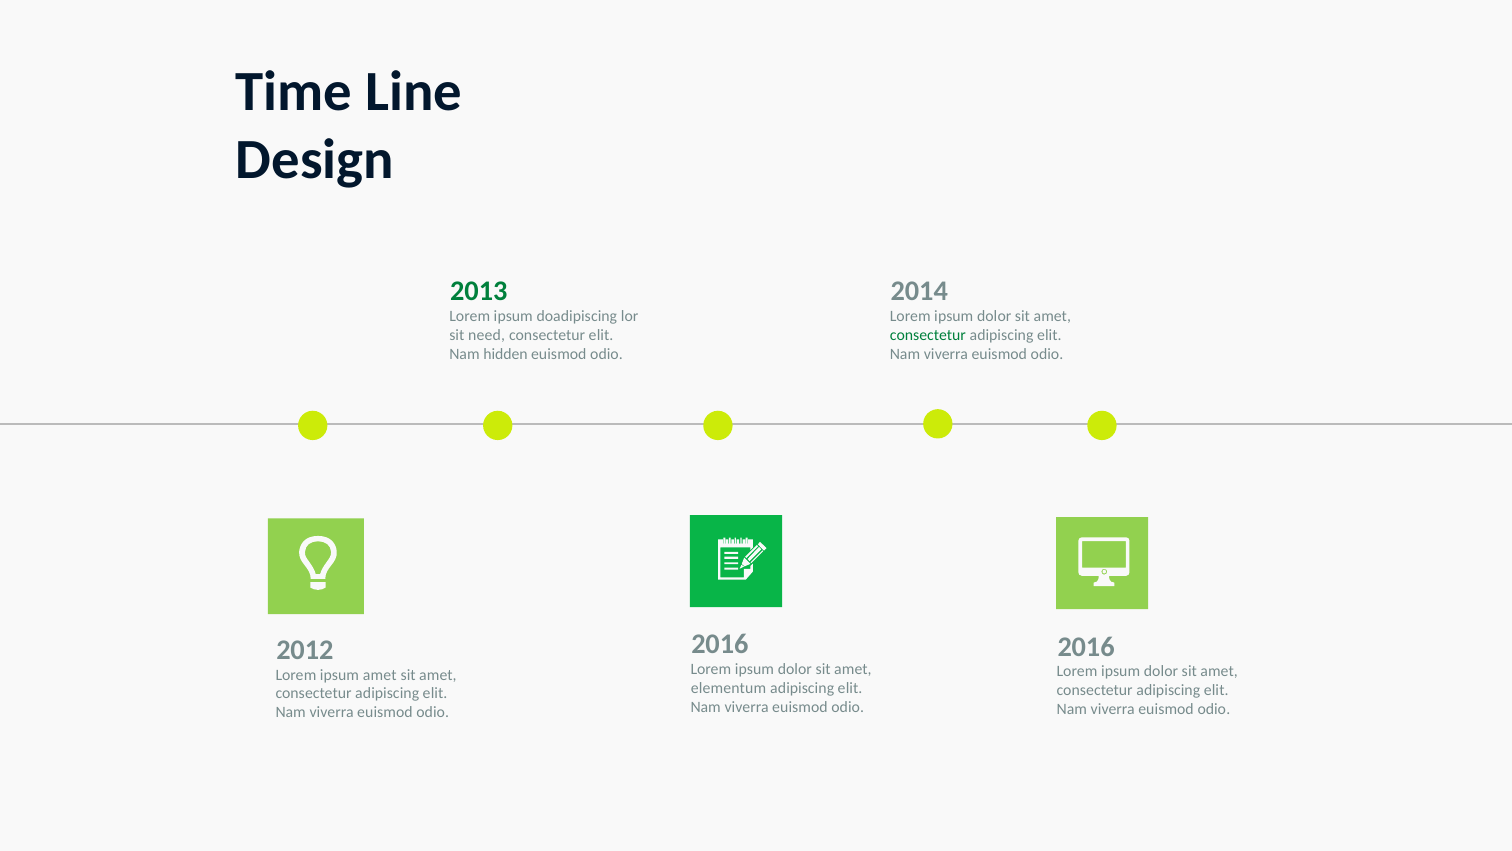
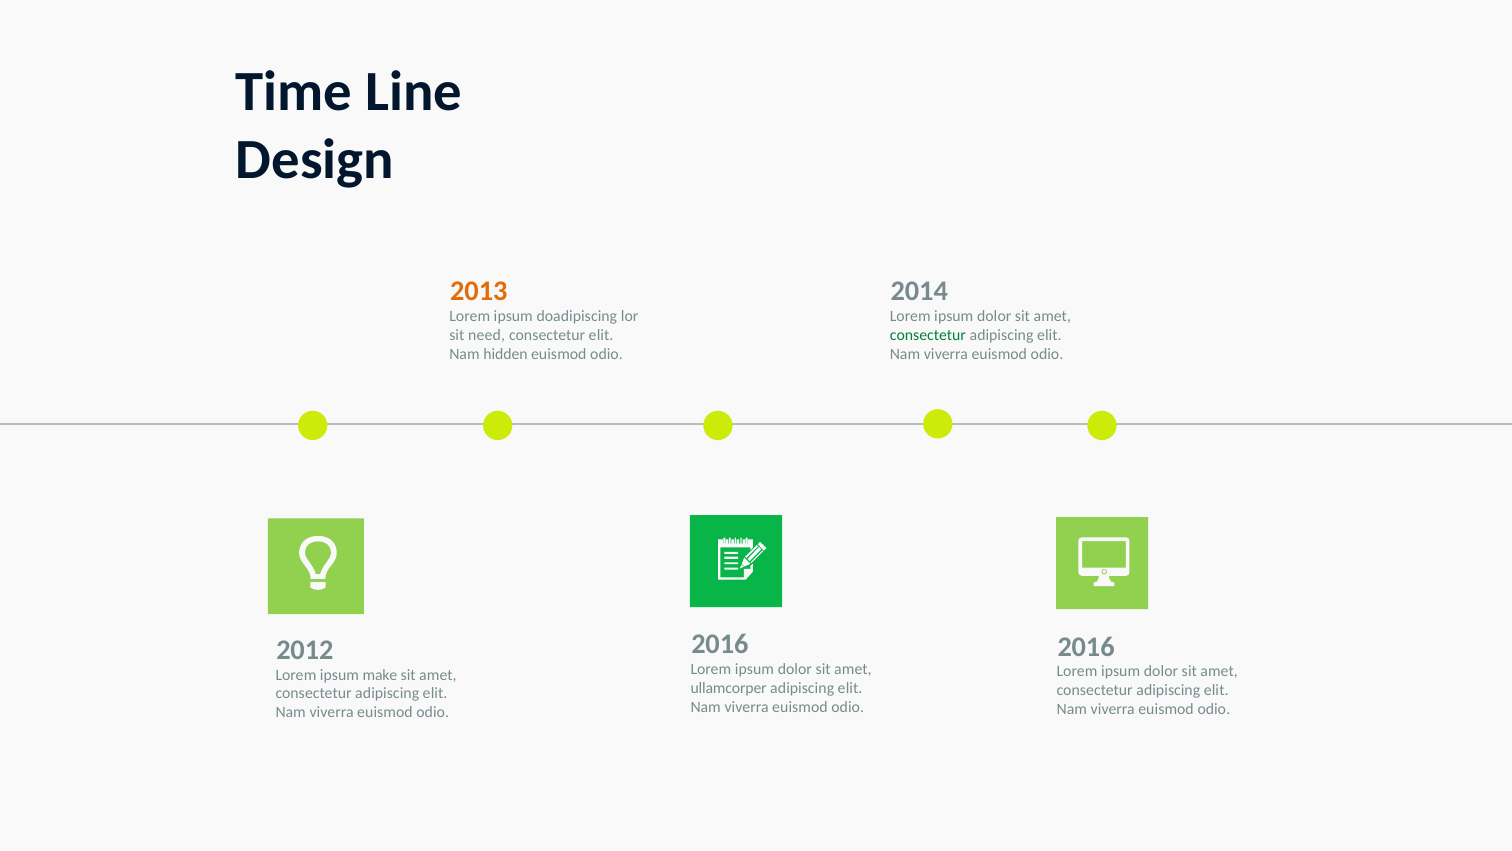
2013 colour: green -> orange
ipsum amet: amet -> make
elementum: elementum -> ullamcorper
